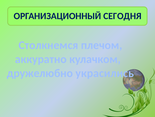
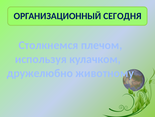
аккуратно: аккуратно -> используя
украсились: украсились -> животному
